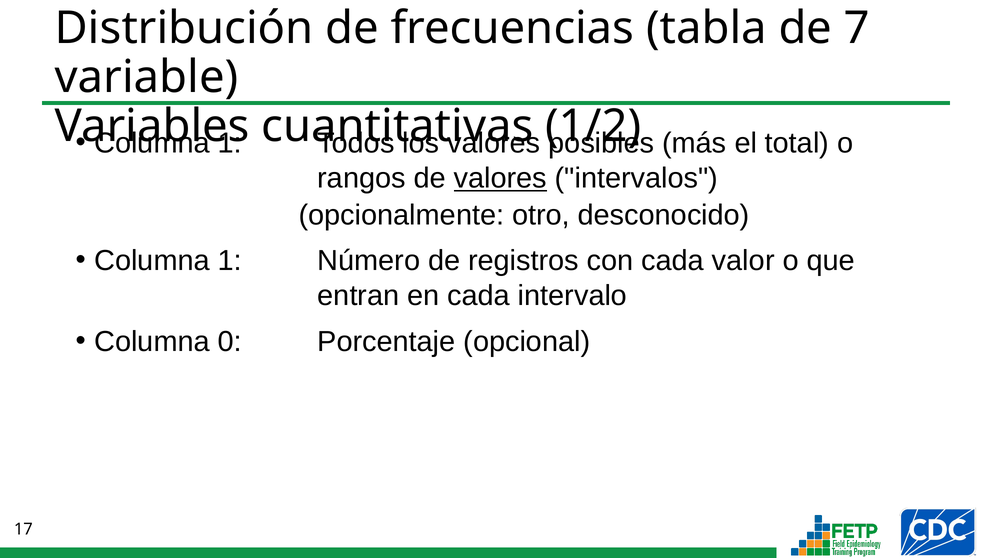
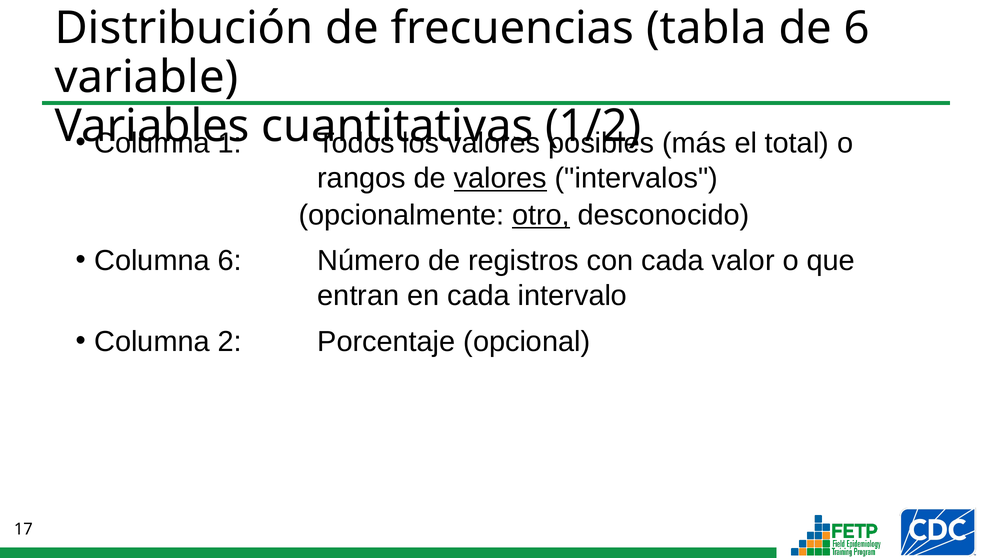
de 7: 7 -> 6
otro underline: none -> present
1 at (230, 261): 1 -> 6
0: 0 -> 2
